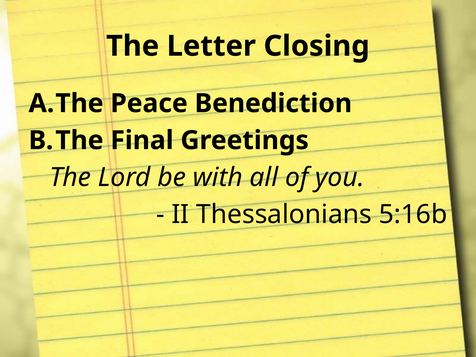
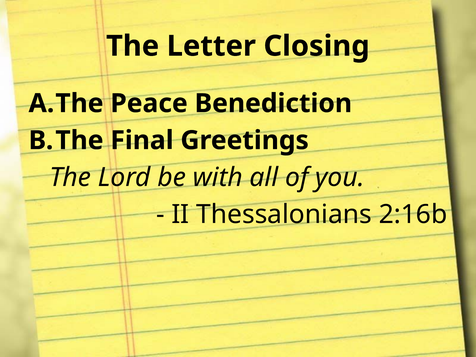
5:16b: 5:16b -> 2:16b
